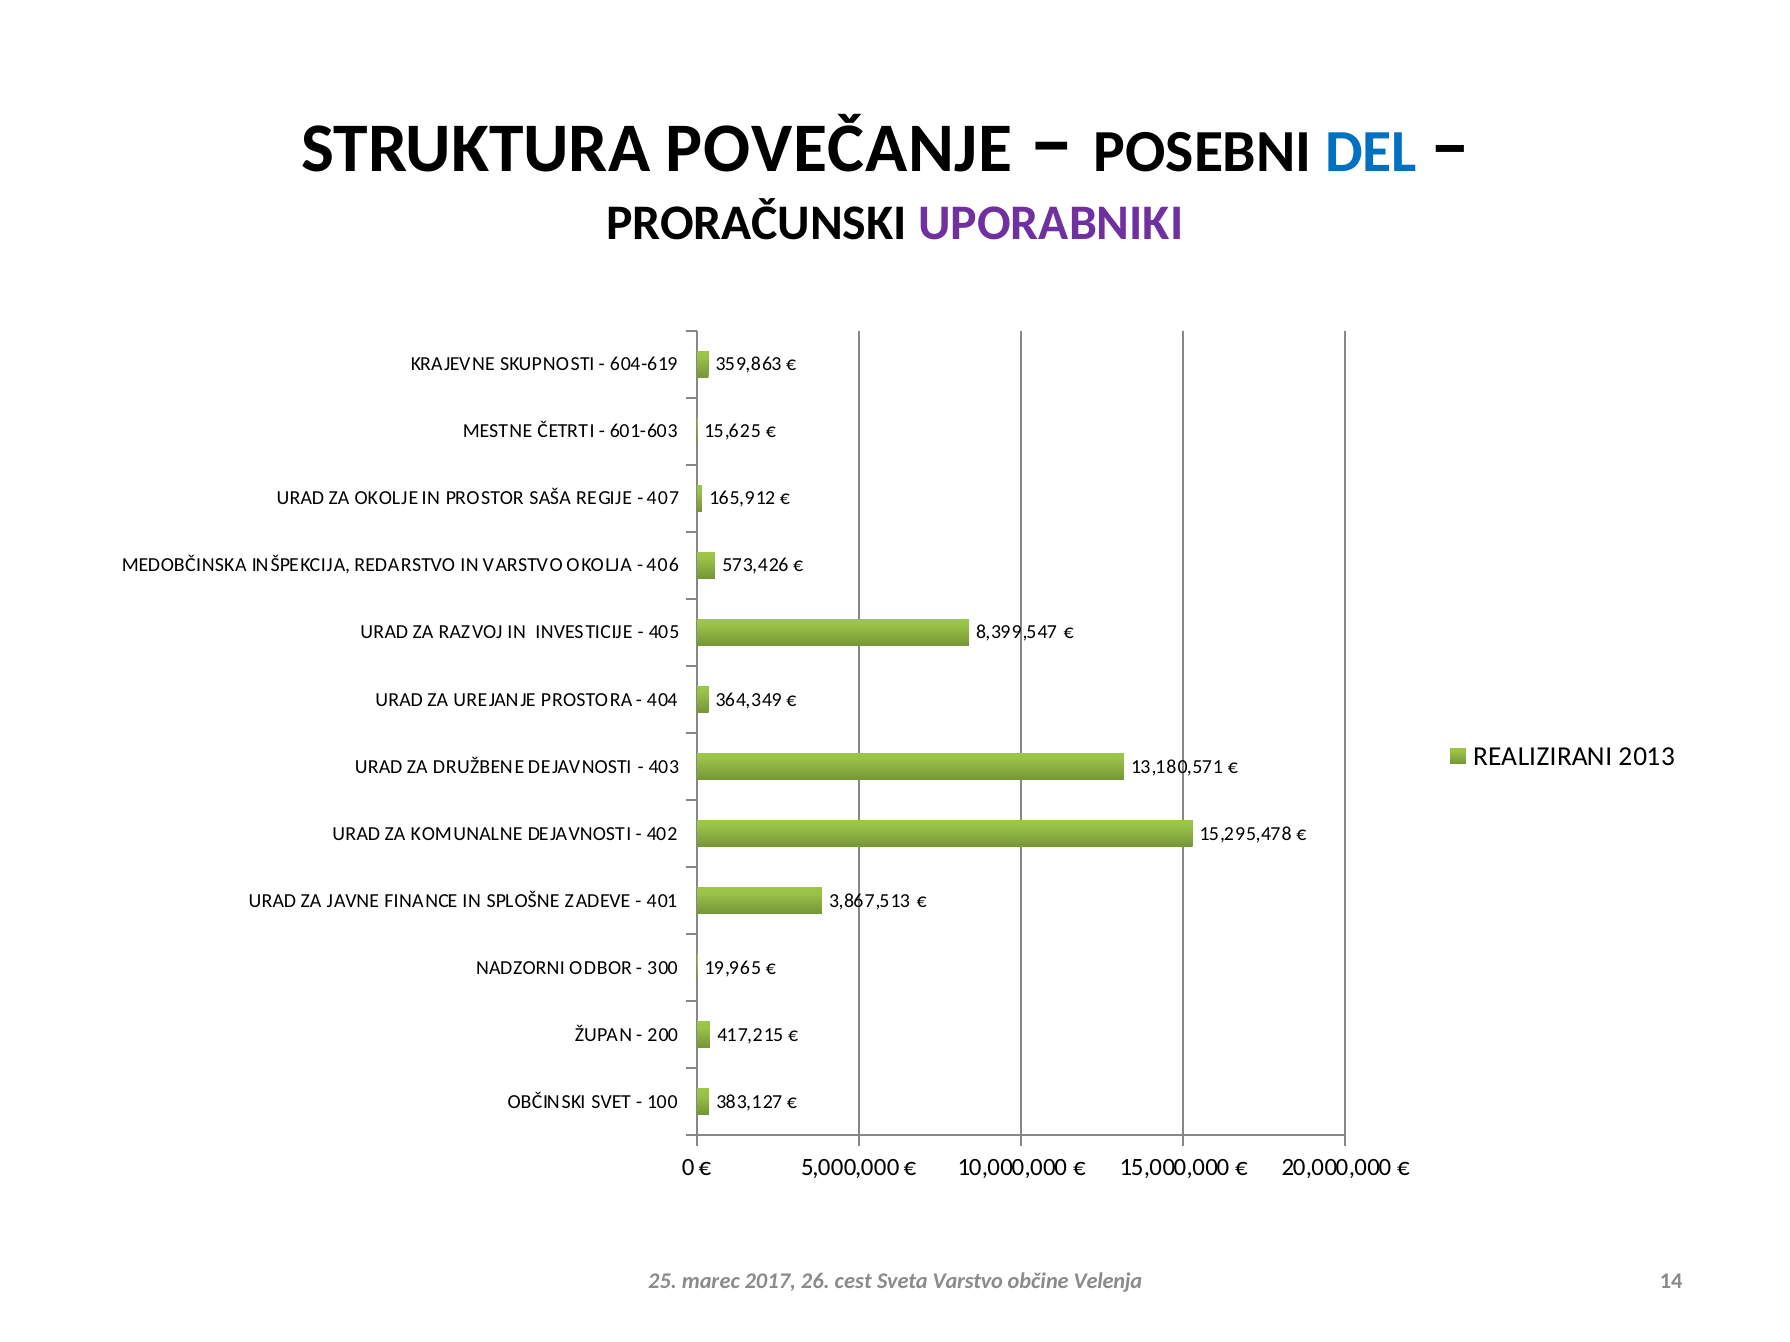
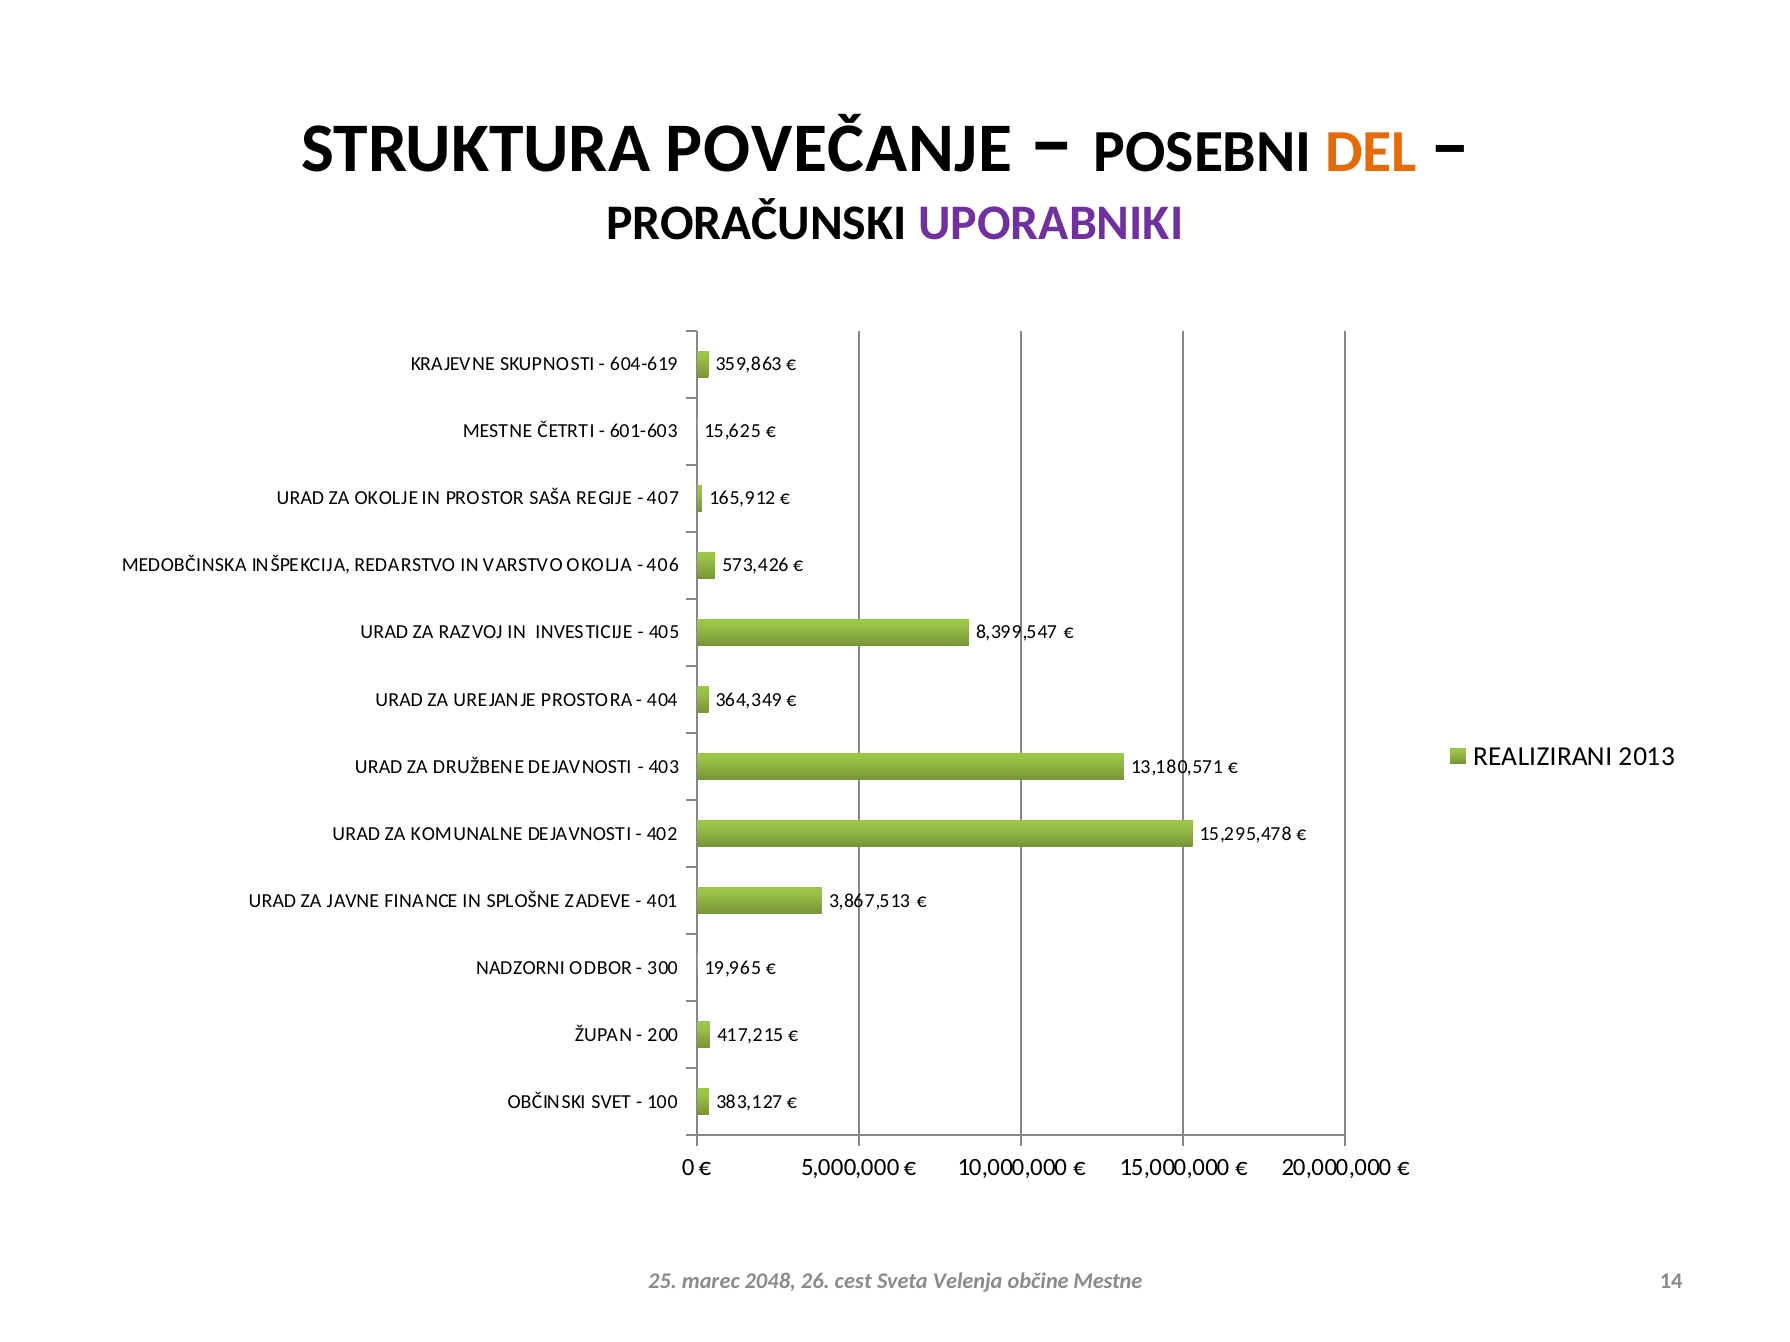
DEL colour: blue -> orange
2017: 2017 -> 2048
Sveta Varstvo: Varstvo -> Velenja
občine Velenja: Velenja -> Mestne
